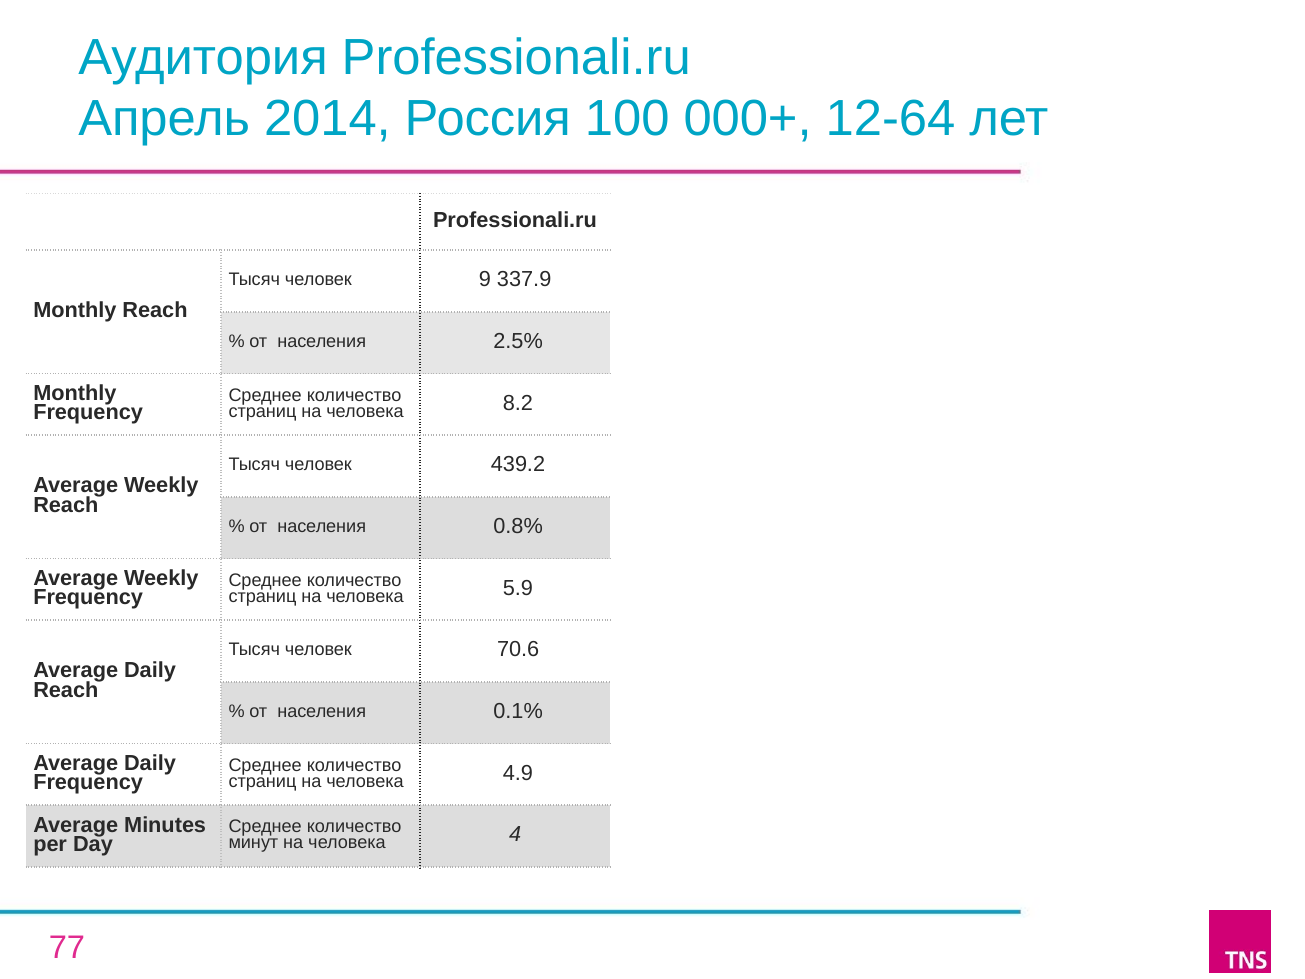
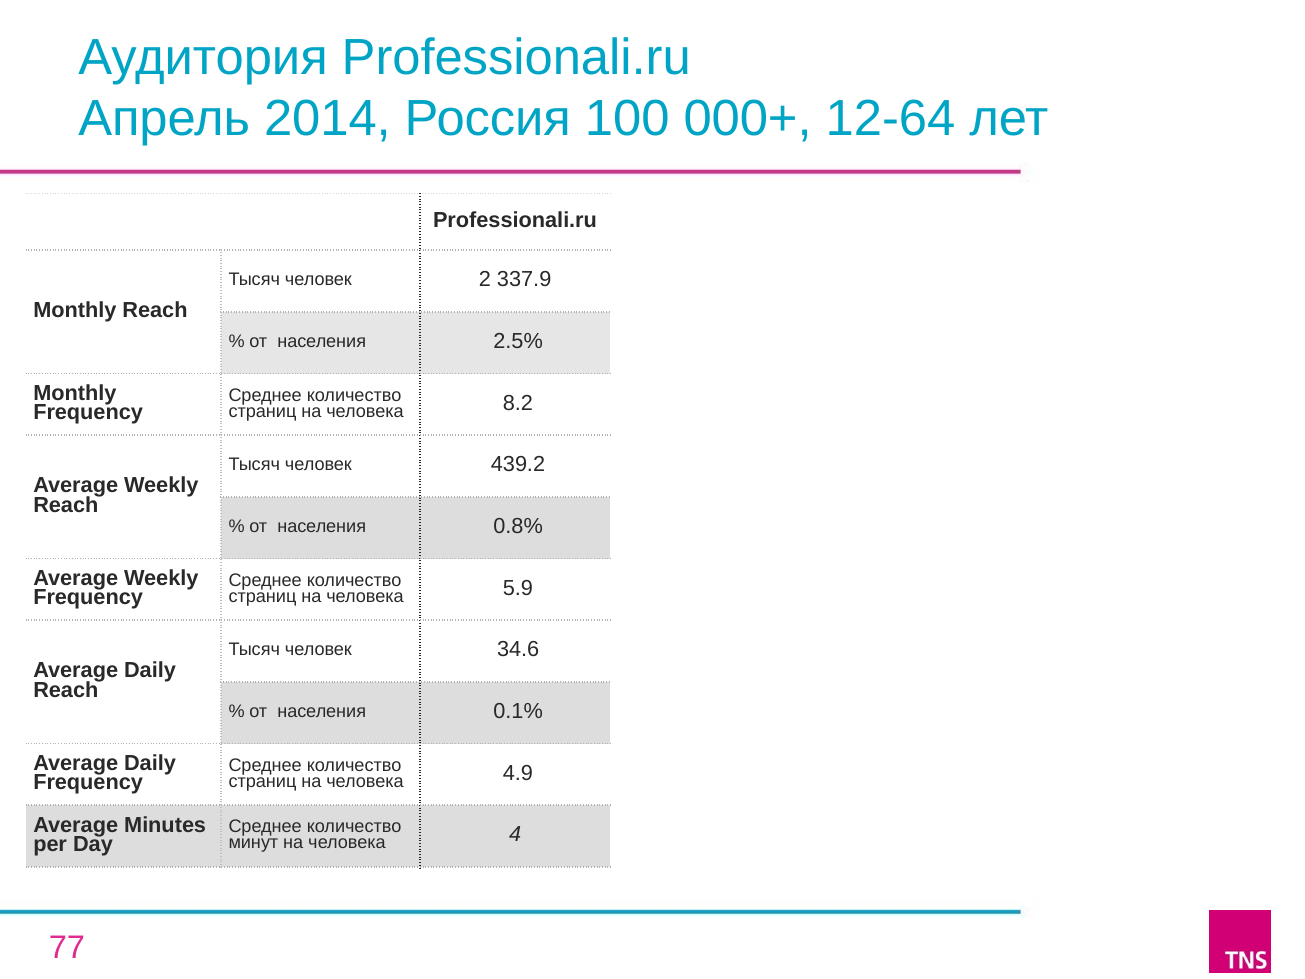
9: 9 -> 2
70.6: 70.6 -> 34.6
